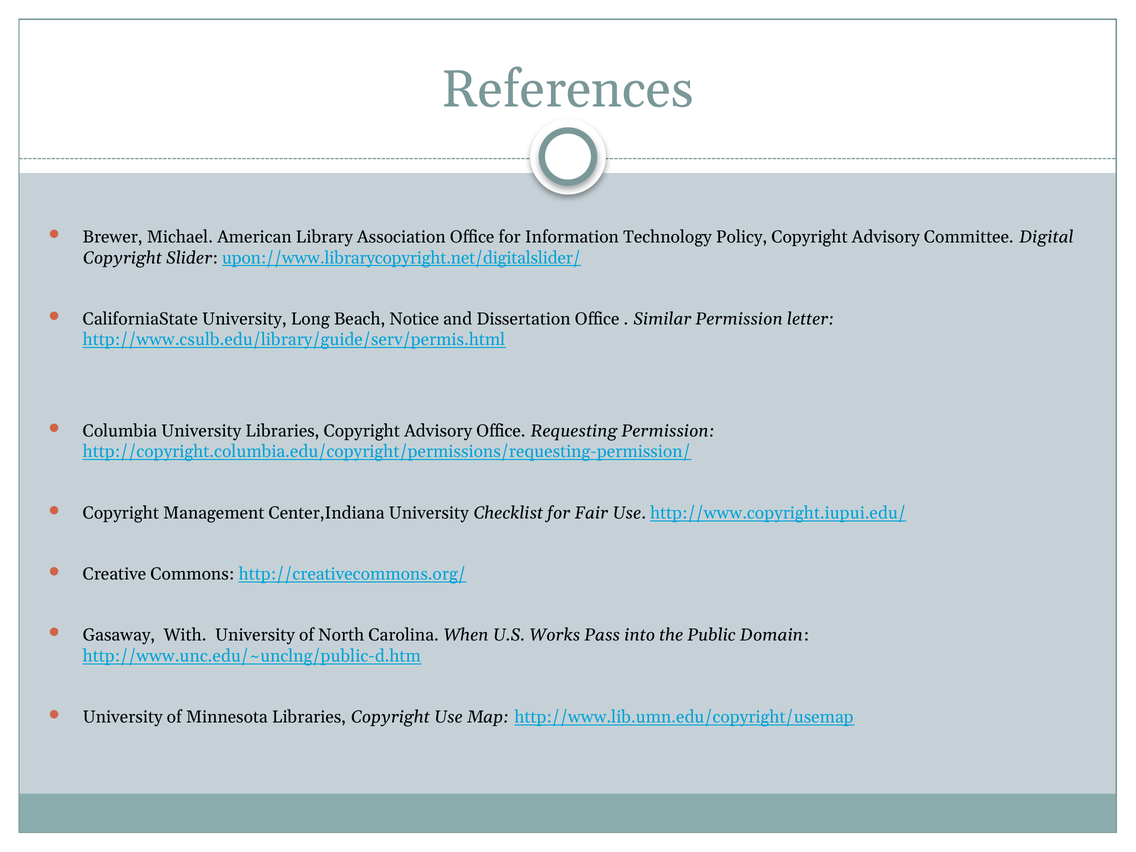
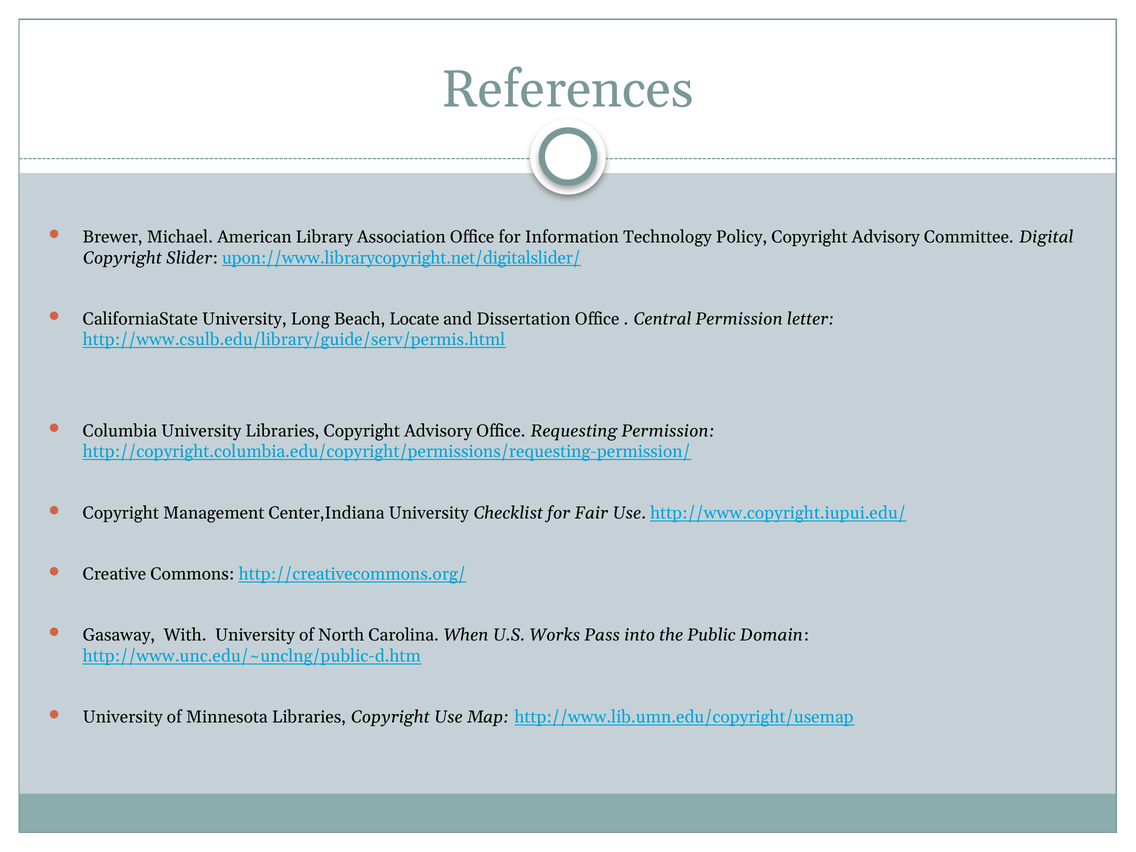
Notice: Notice -> Locate
Similar: Similar -> Central
